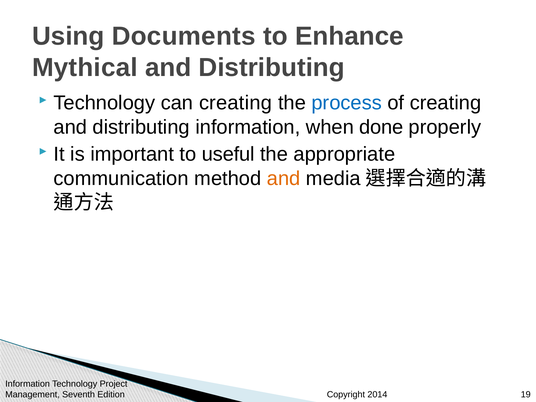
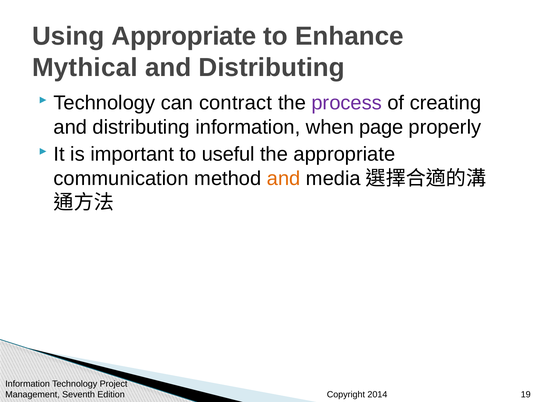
Using Documents: Documents -> Appropriate
can creating: creating -> contract
process colour: blue -> purple
done: done -> page
